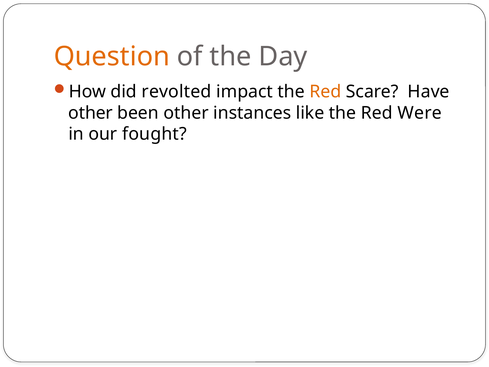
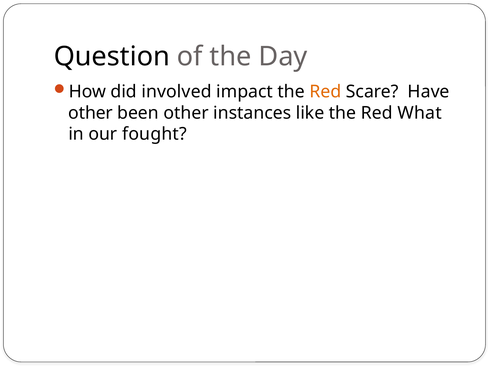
Question colour: orange -> black
revolted: revolted -> involved
Were: Were -> What
